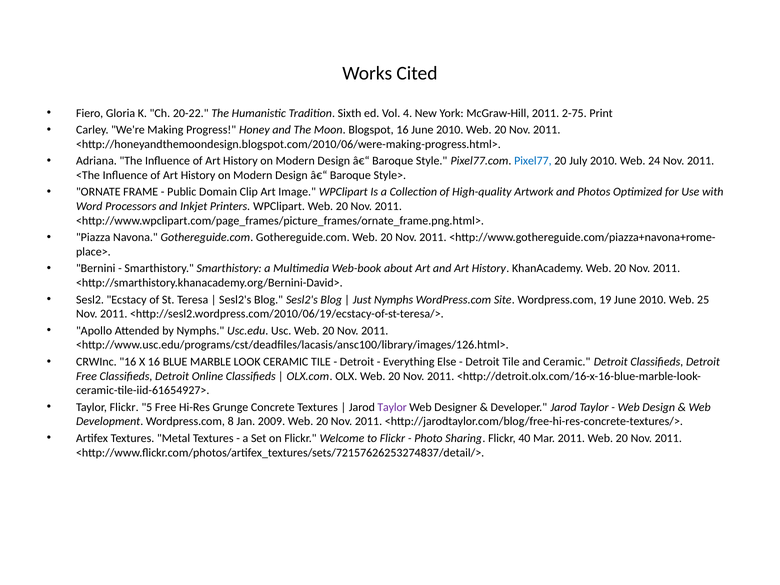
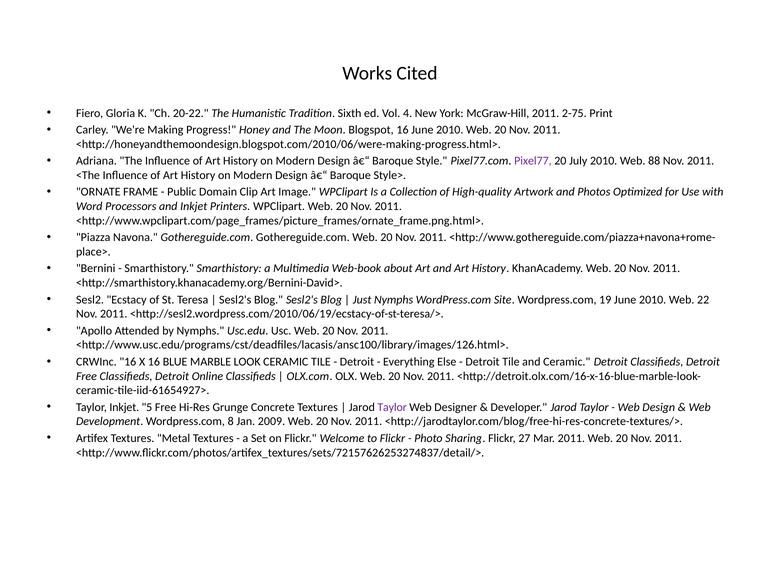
Pixel77 colour: blue -> purple
24: 24 -> 88
25: 25 -> 22
Taylor Flickr: Flickr -> Inkjet
40: 40 -> 27
